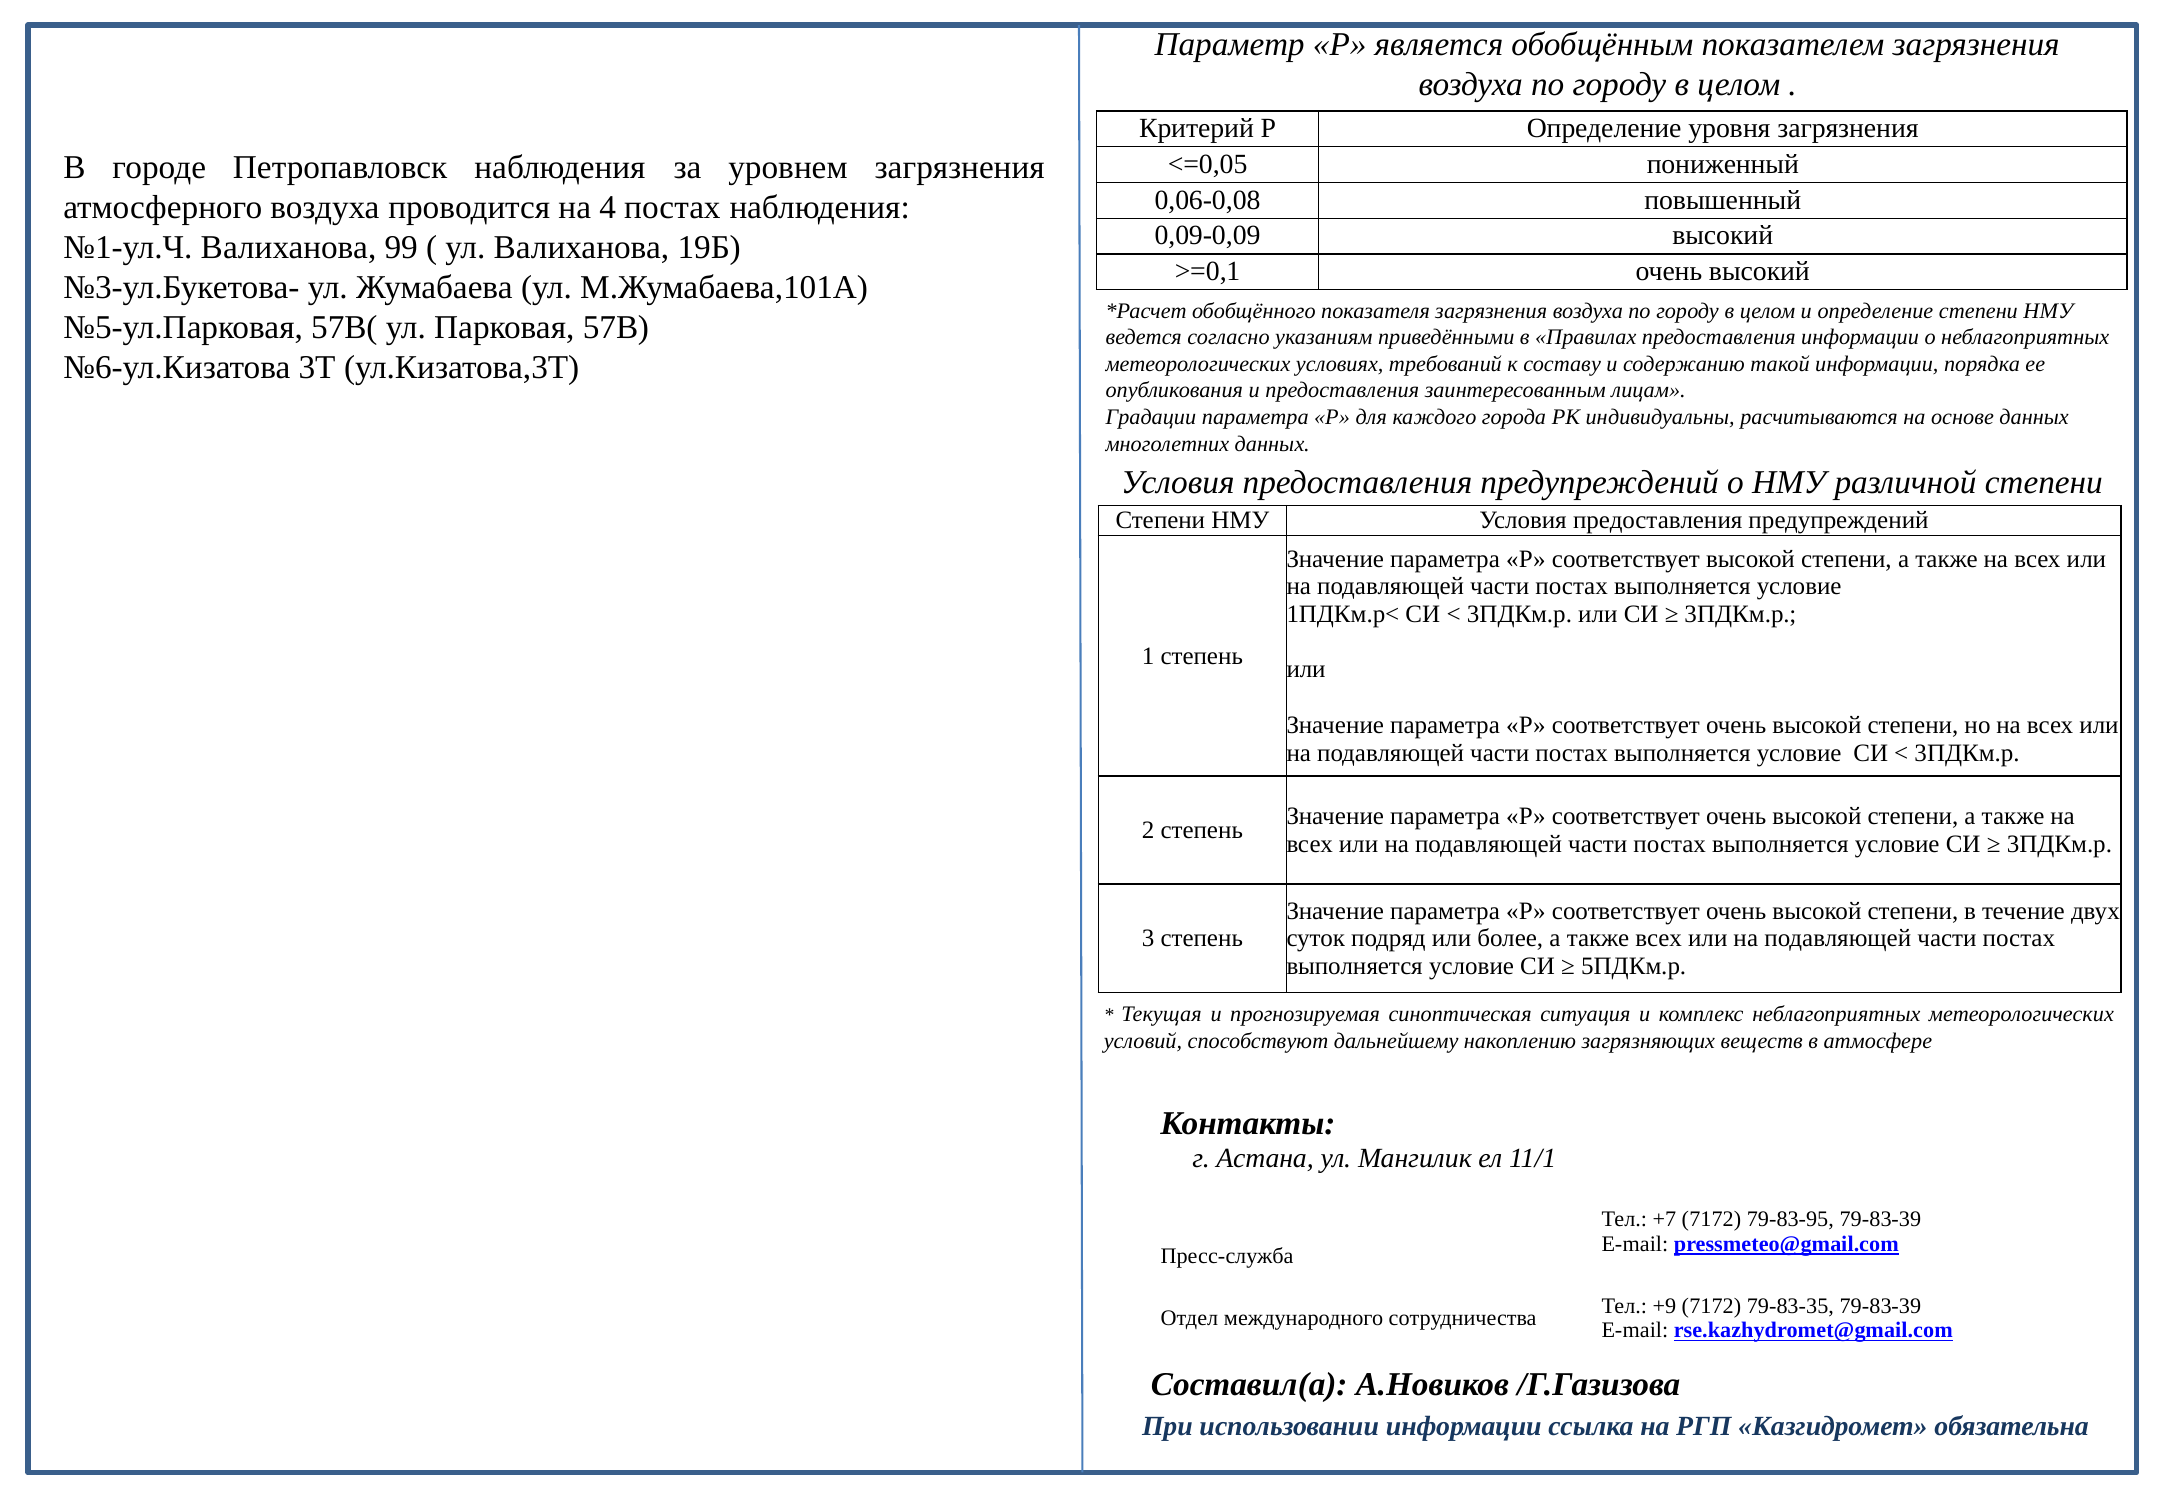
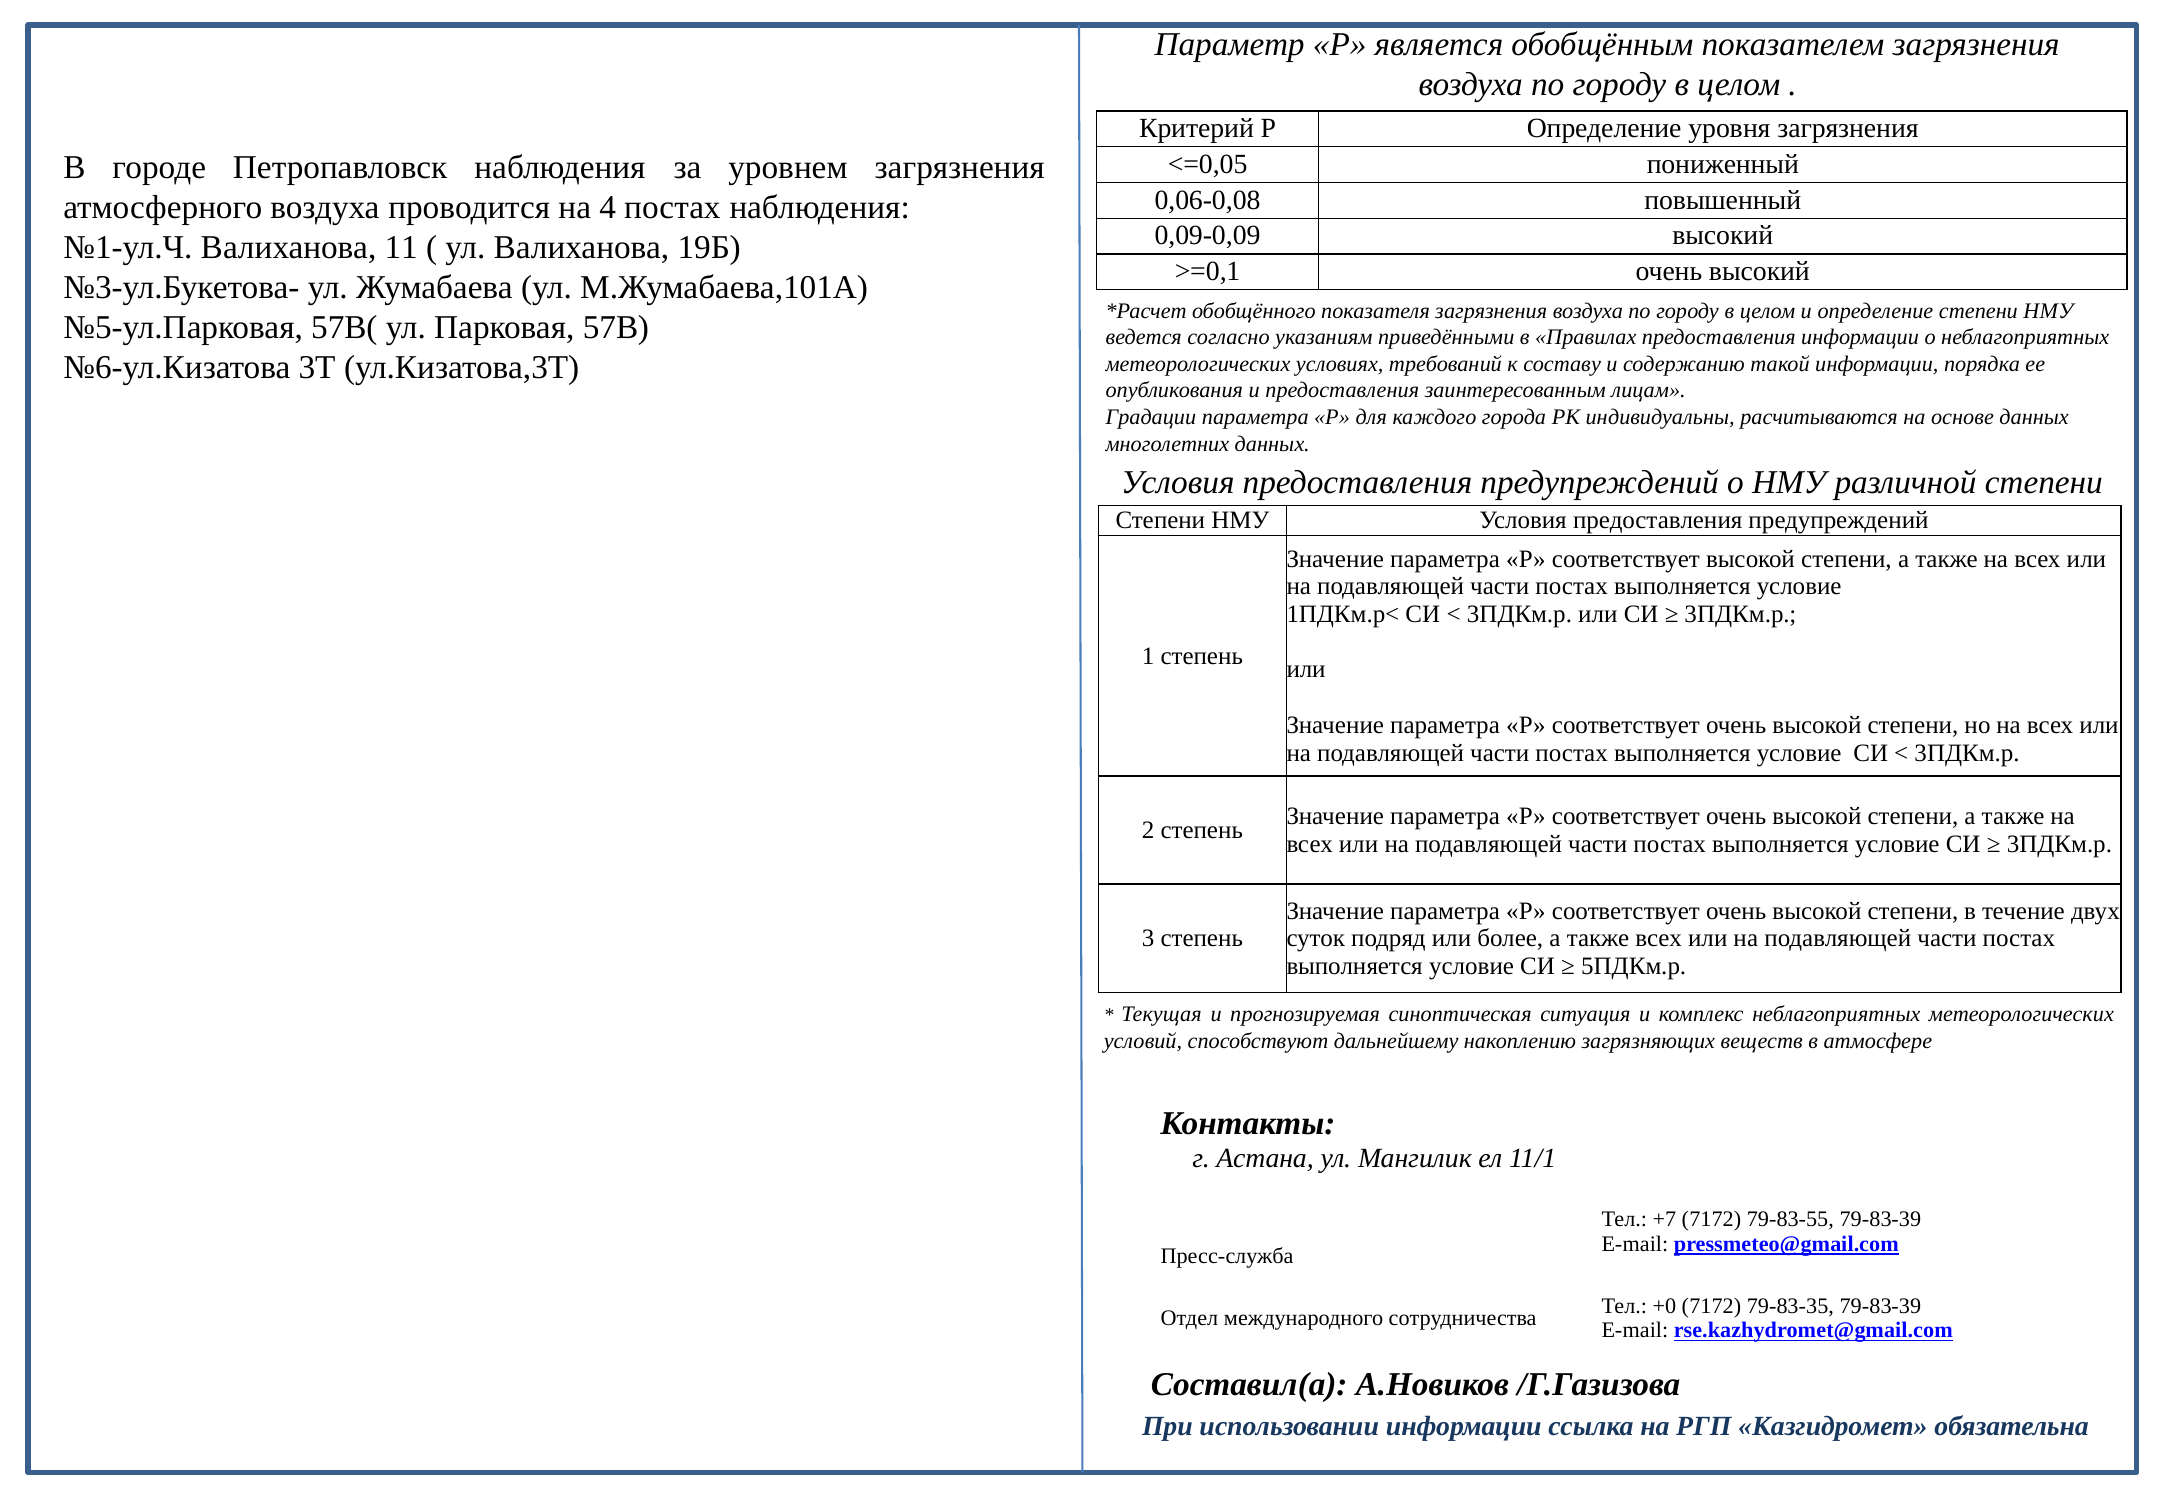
99: 99 -> 11
79-83-95: 79-83-95 -> 79-83-55
+9: +9 -> +0
